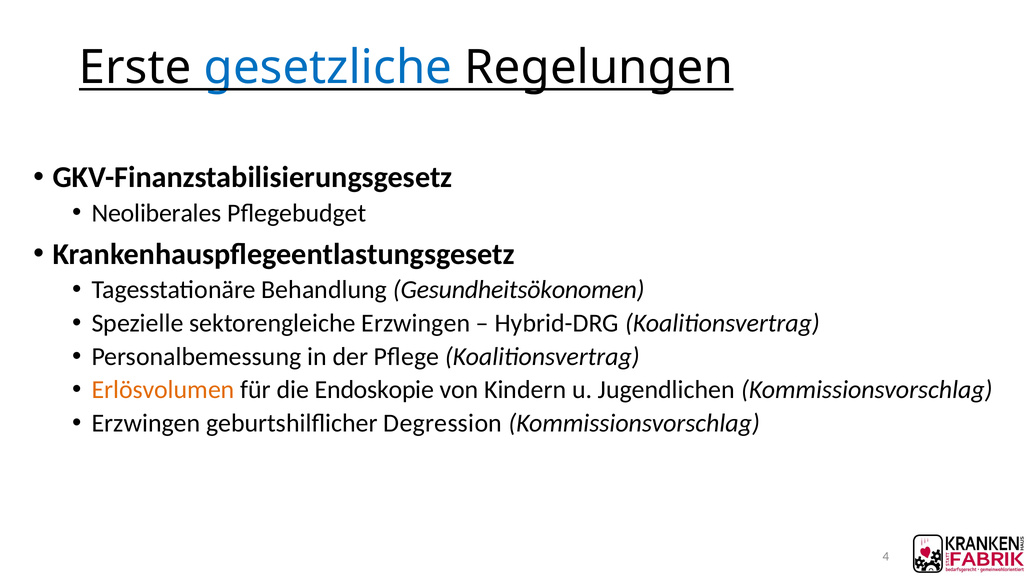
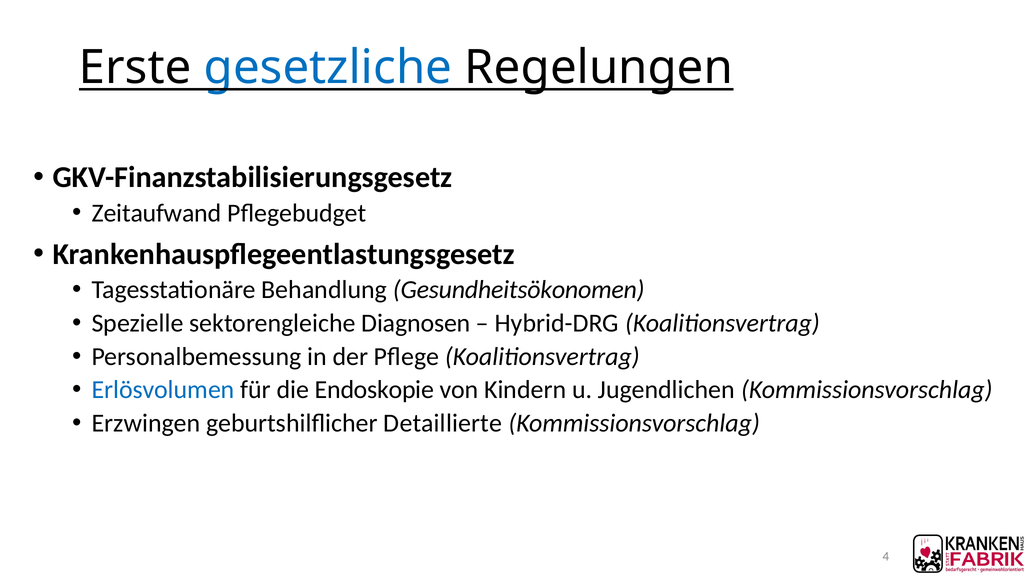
Neoliberales: Neoliberales -> Zeitaufwand
sektorengleiche Erzwingen: Erzwingen -> Diagnosen
Erlösvolumen colour: orange -> blue
Degression: Degression -> Detaillierte
